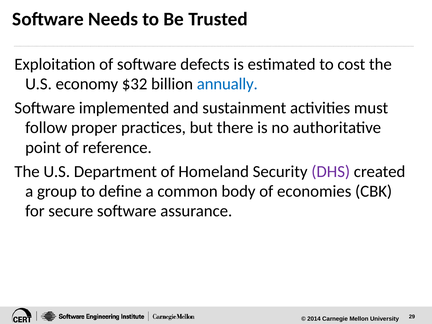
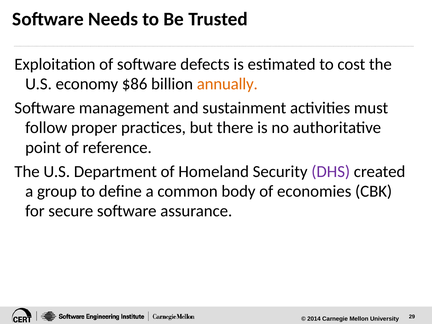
$32: $32 -> $86
annually colour: blue -> orange
implemented: implemented -> management
